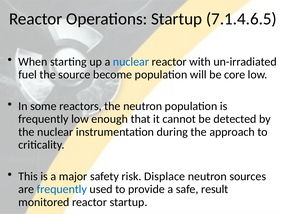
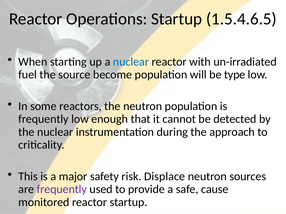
7.1.4.6.5: 7.1.4.6.5 -> 1.5.4.6.5
core: core -> type
frequently at (62, 190) colour: blue -> purple
result: result -> cause
